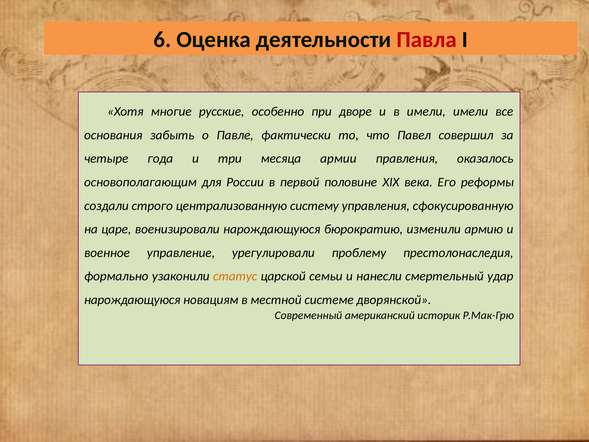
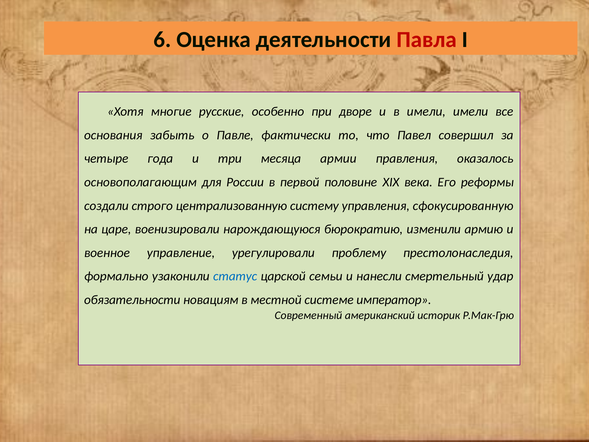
статус colour: orange -> blue
нарождающуюся at (132, 300): нарождающуюся -> обязательности
дворянской: дворянской -> император
